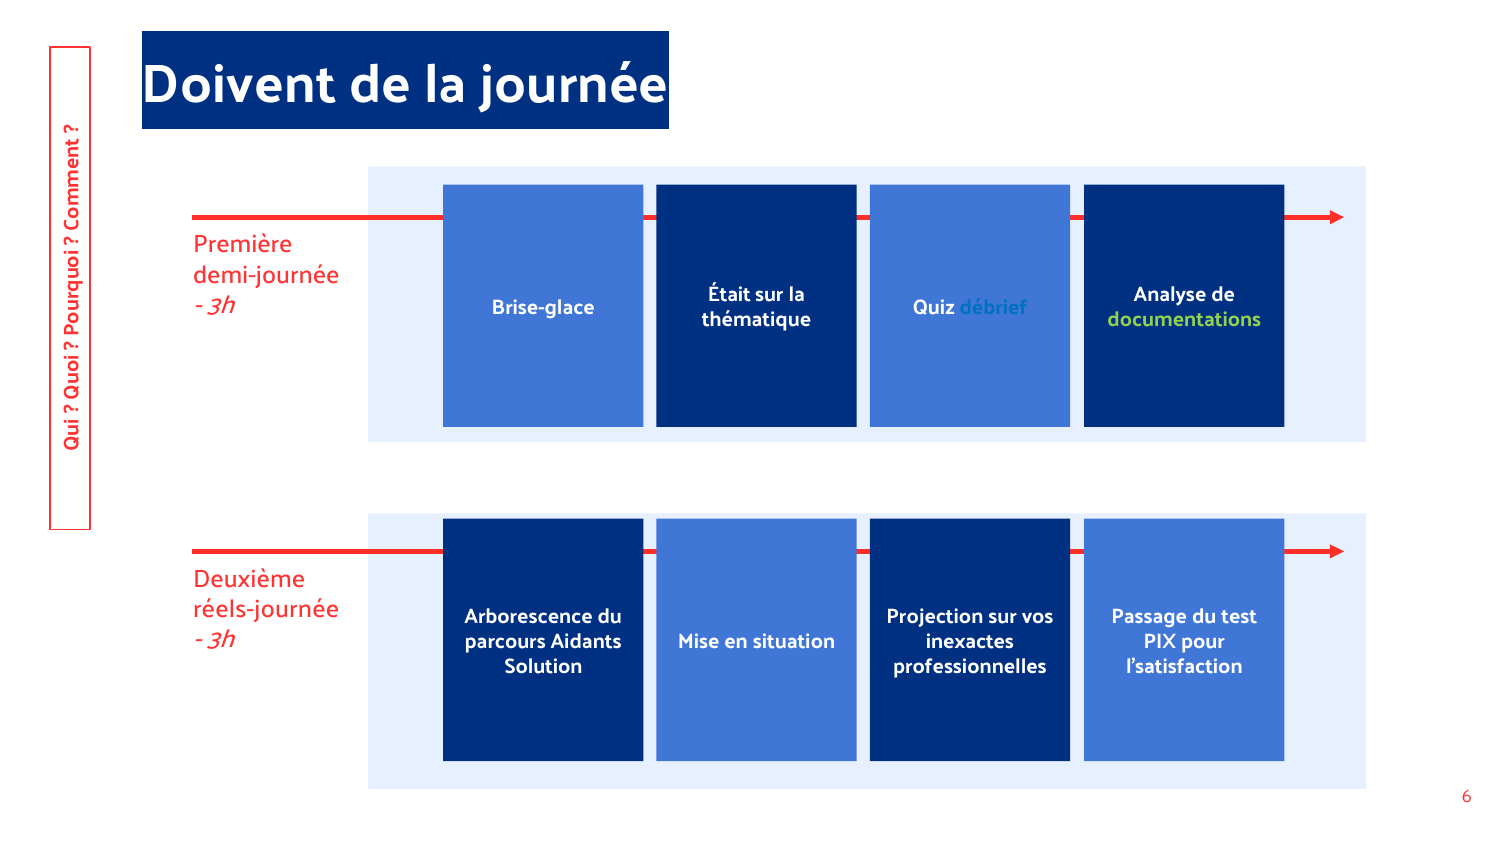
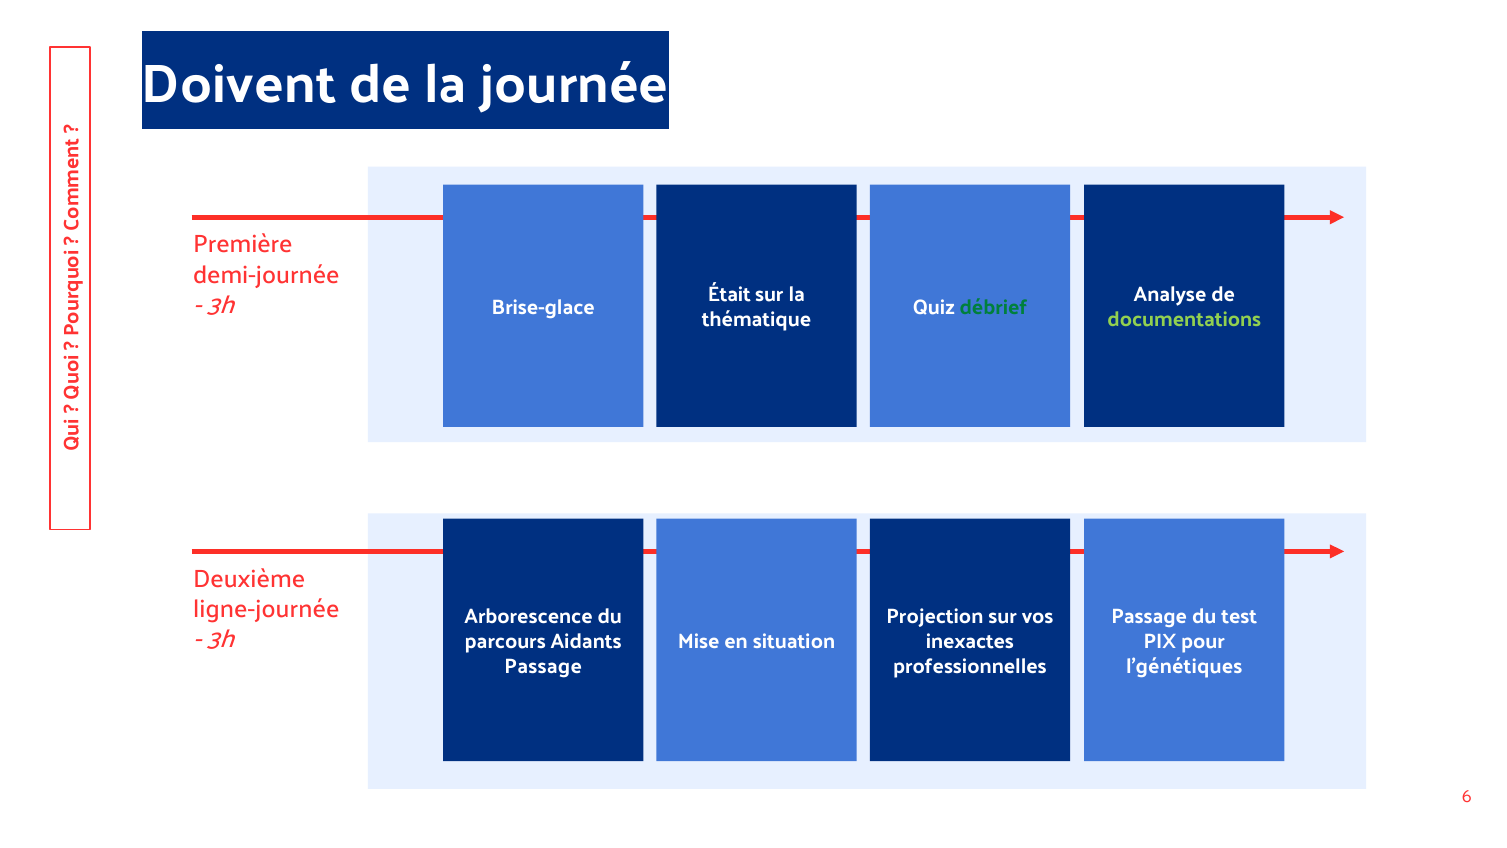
débrief colour: blue -> green
réels-journée: réels-journée -> ligne-journée
Solution at (543, 666): Solution -> Passage
l’satisfaction: l’satisfaction -> l’génétiques
